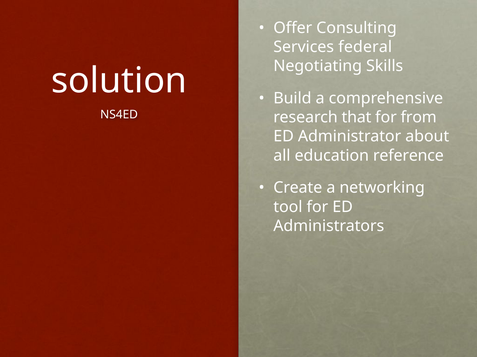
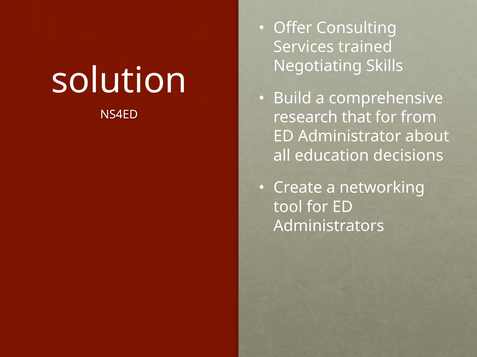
federal: federal -> trained
reference: reference -> decisions
